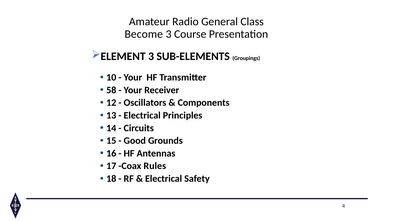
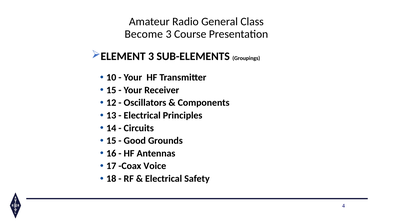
58 at (111, 90): 58 -> 15
Rules: Rules -> Voice
